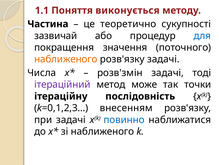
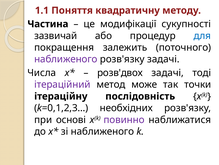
виконується: виконується -> квадратичну
теоретично: теоретично -> модифікації
значення: значення -> залежить
наближеного at (66, 59) colour: orange -> purple
розв'змін: розв'змін -> розв'двох
внесенням: внесенням -> необхідних
при задачі: задачі -> основі
повинно colour: blue -> purple
